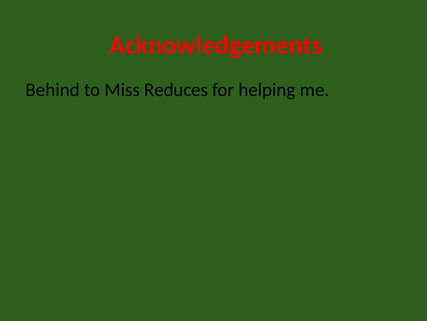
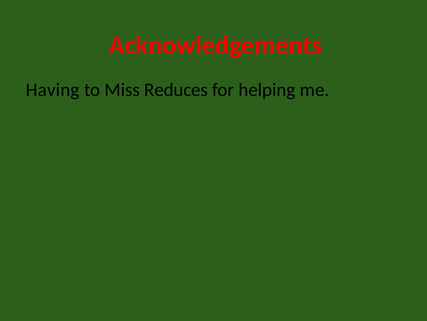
Behind: Behind -> Having
